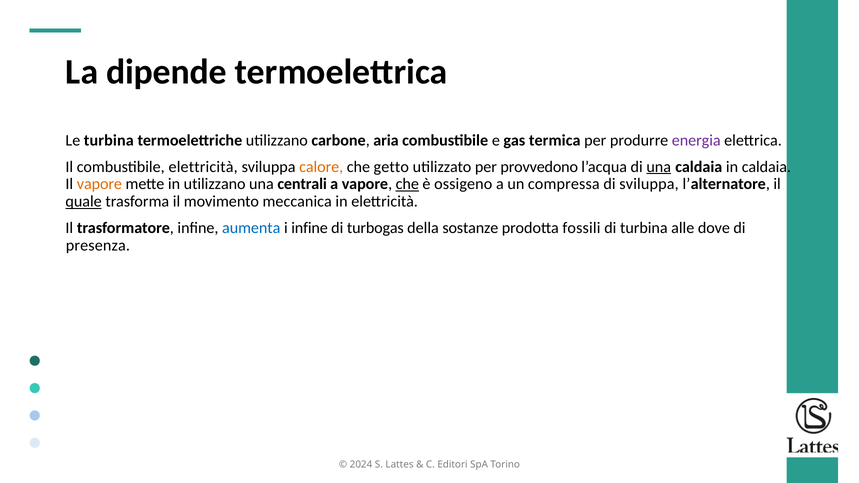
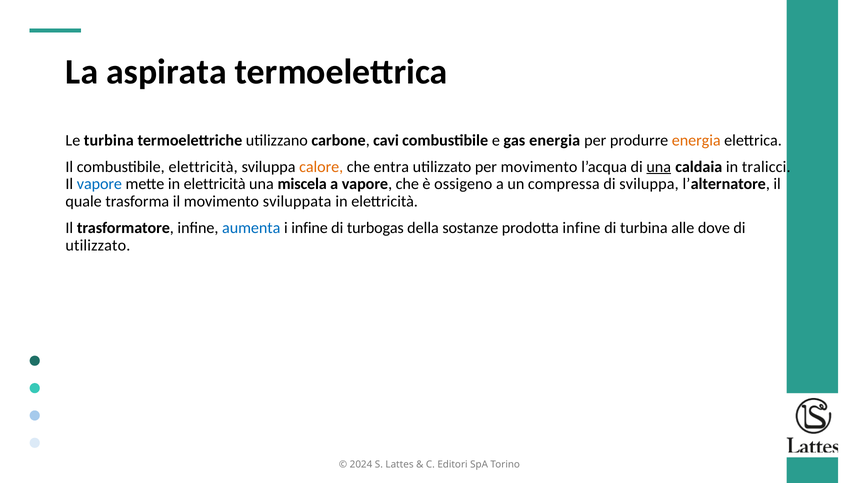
dipende: dipende -> aspirata
aria: aria -> cavi
gas termica: termica -> energia
energia at (696, 140) colour: purple -> orange
getto: getto -> entra
per provvedono: provvedono -> movimento
in caldaia: caldaia -> tralicci
vapore at (99, 184) colour: orange -> blue
mette in utilizzano: utilizzano -> elettricità
centrali: centrali -> miscela
che at (407, 184) underline: present -> none
quale underline: present -> none
meccanica: meccanica -> sviluppata
prodotta fossili: fossili -> infine
presenza at (98, 245): presenza -> utilizzato
